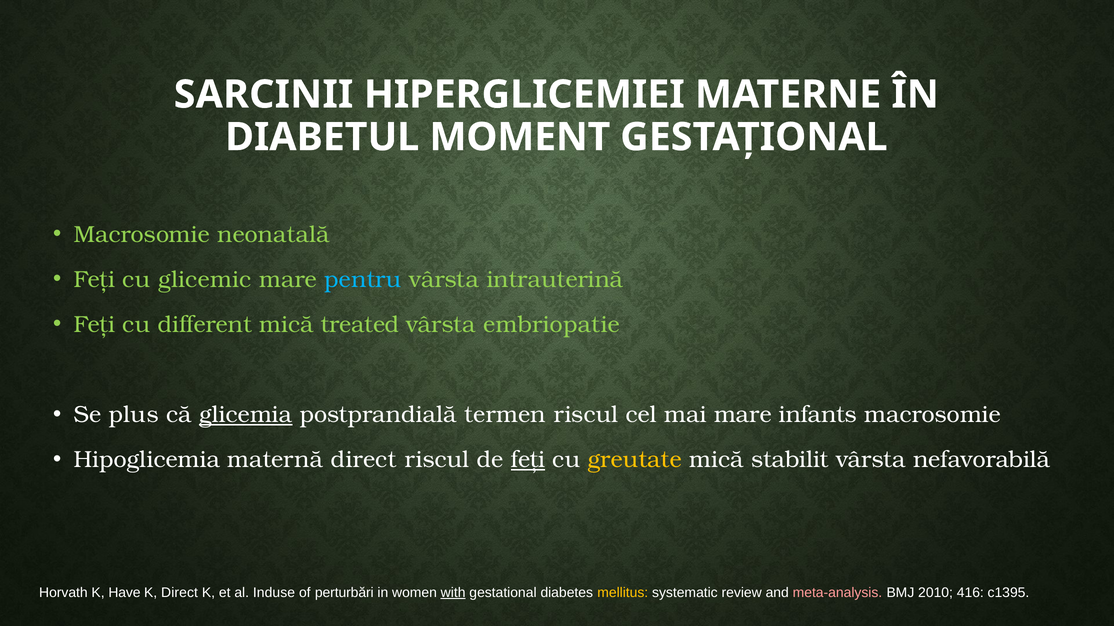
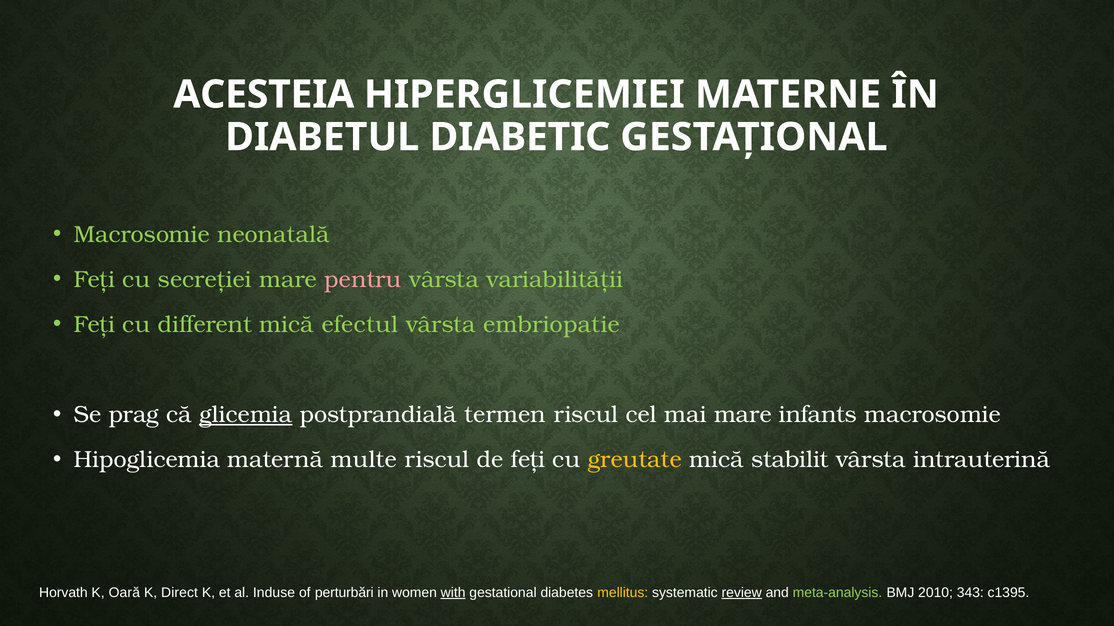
SARCINII: SARCINII -> ACESTEIA
MOMENT: MOMENT -> DIABETIC
glicemic: glicemic -> secreției
pentru colour: light blue -> pink
intrauterină: intrauterină -> variabilității
treated: treated -> efectul
plus: plus -> prag
maternă direct: direct -> multe
feți at (528, 460) underline: present -> none
nefavorabilă: nefavorabilă -> intrauterină
Have: Have -> Oară
review underline: none -> present
meta-analysis colour: pink -> light green
416: 416 -> 343
